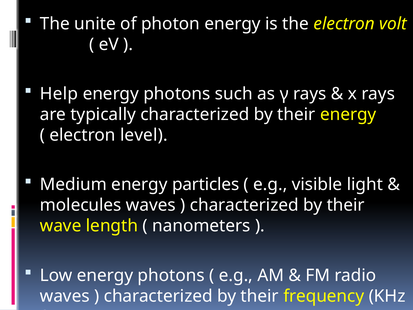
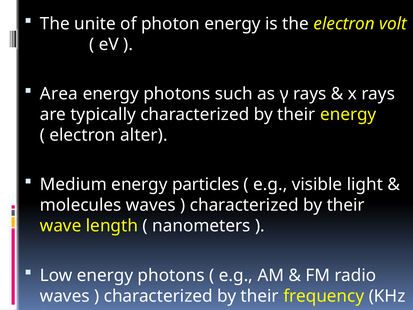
Help: Help -> Area
level: level -> alter
